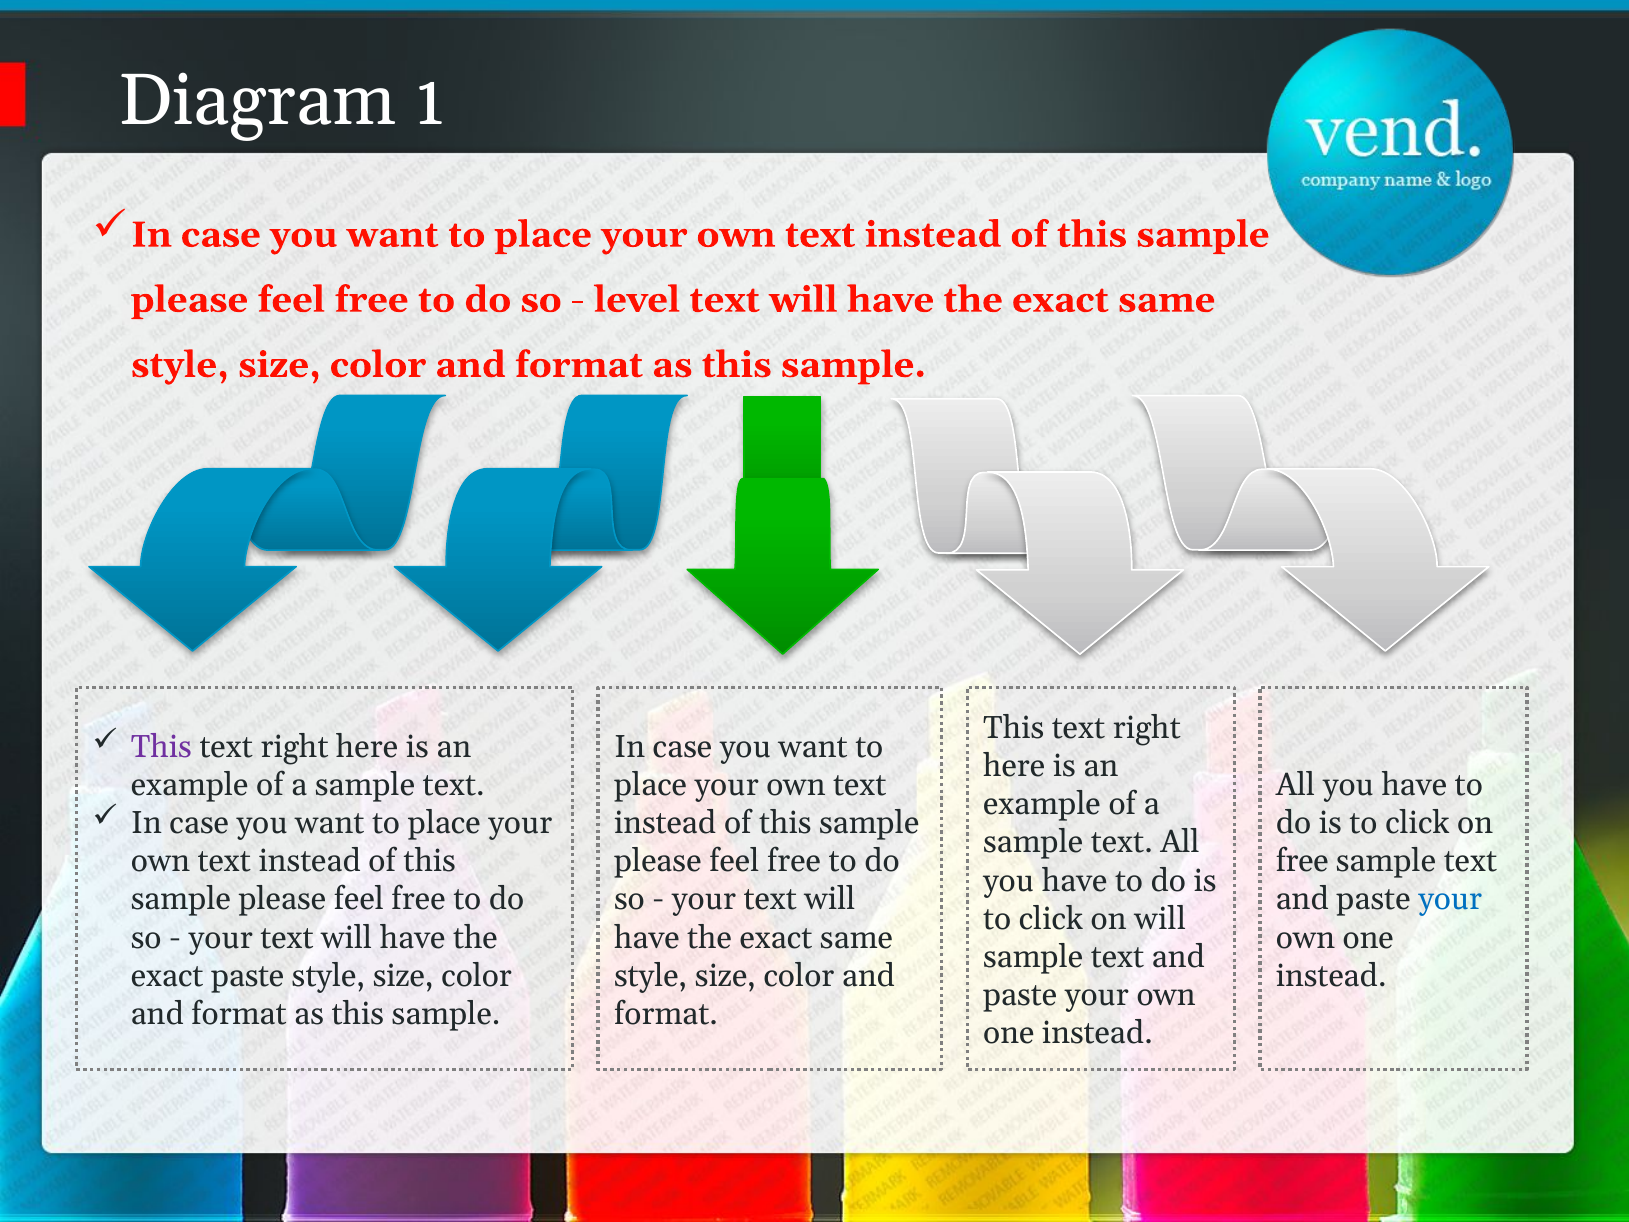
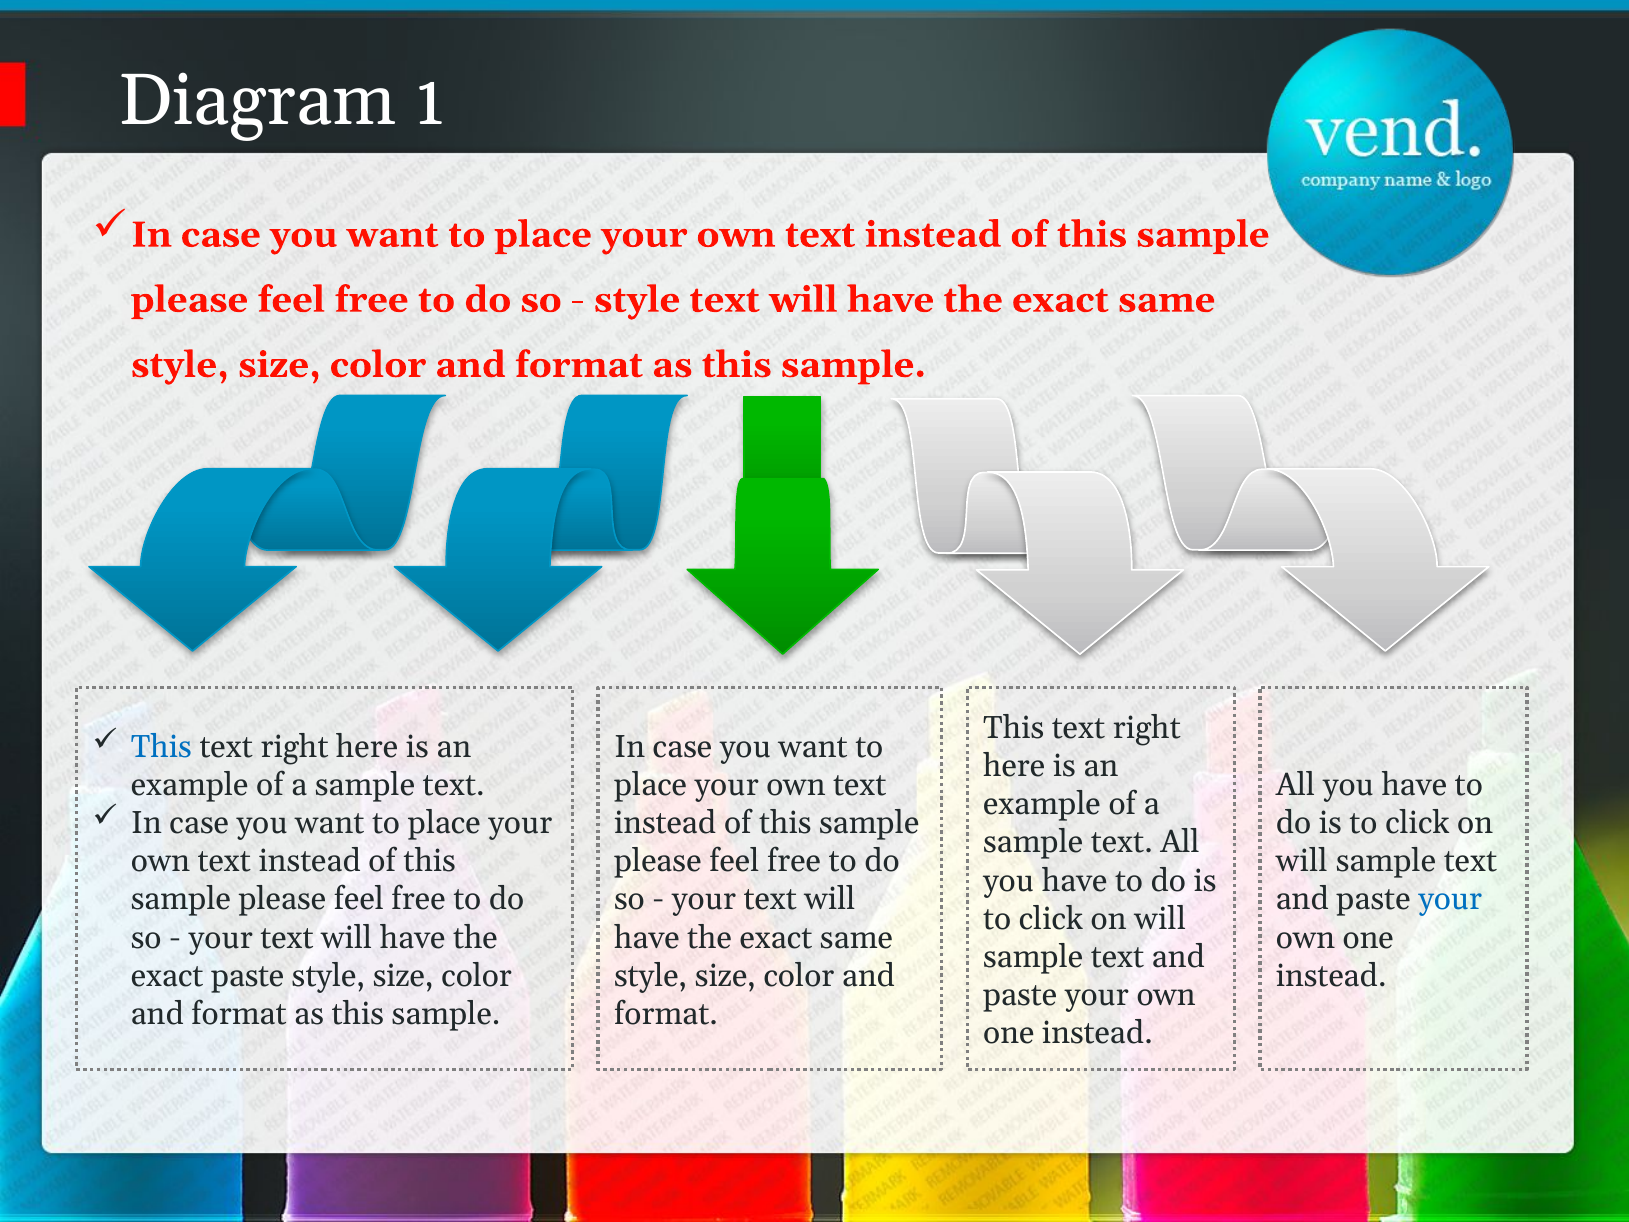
level at (637, 300): level -> style
This at (161, 747) colour: purple -> blue
free at (1302, 861): free -> will
